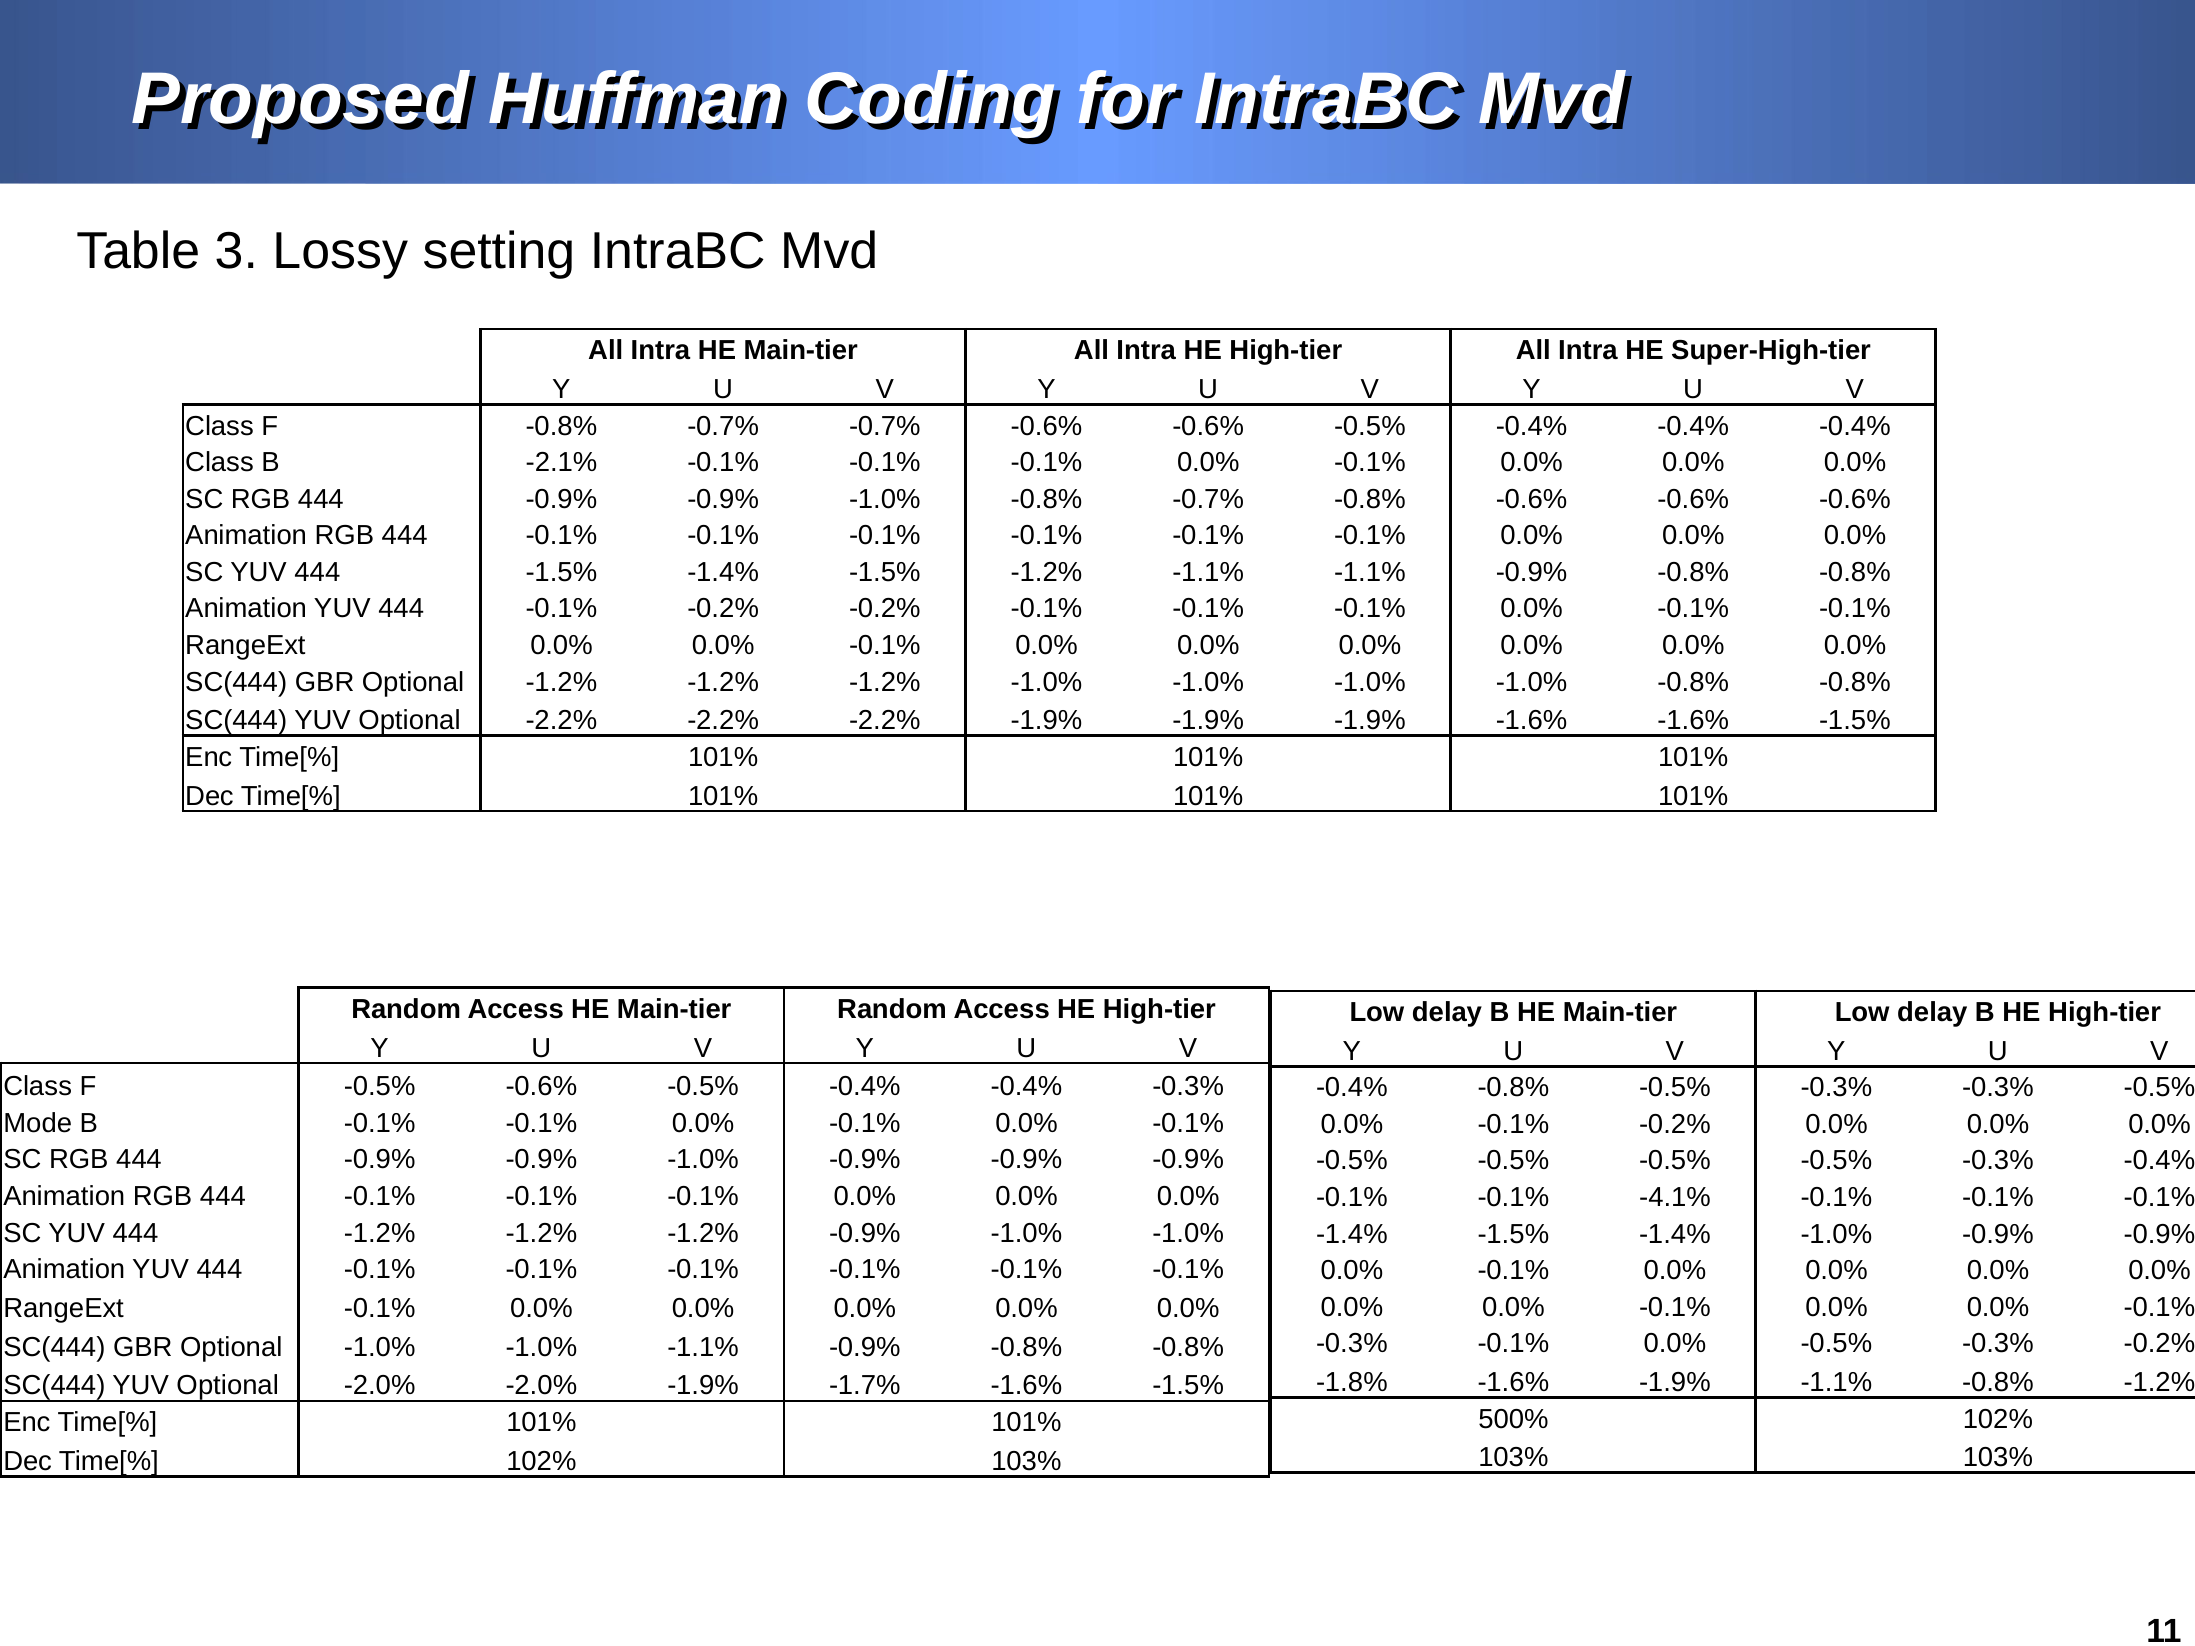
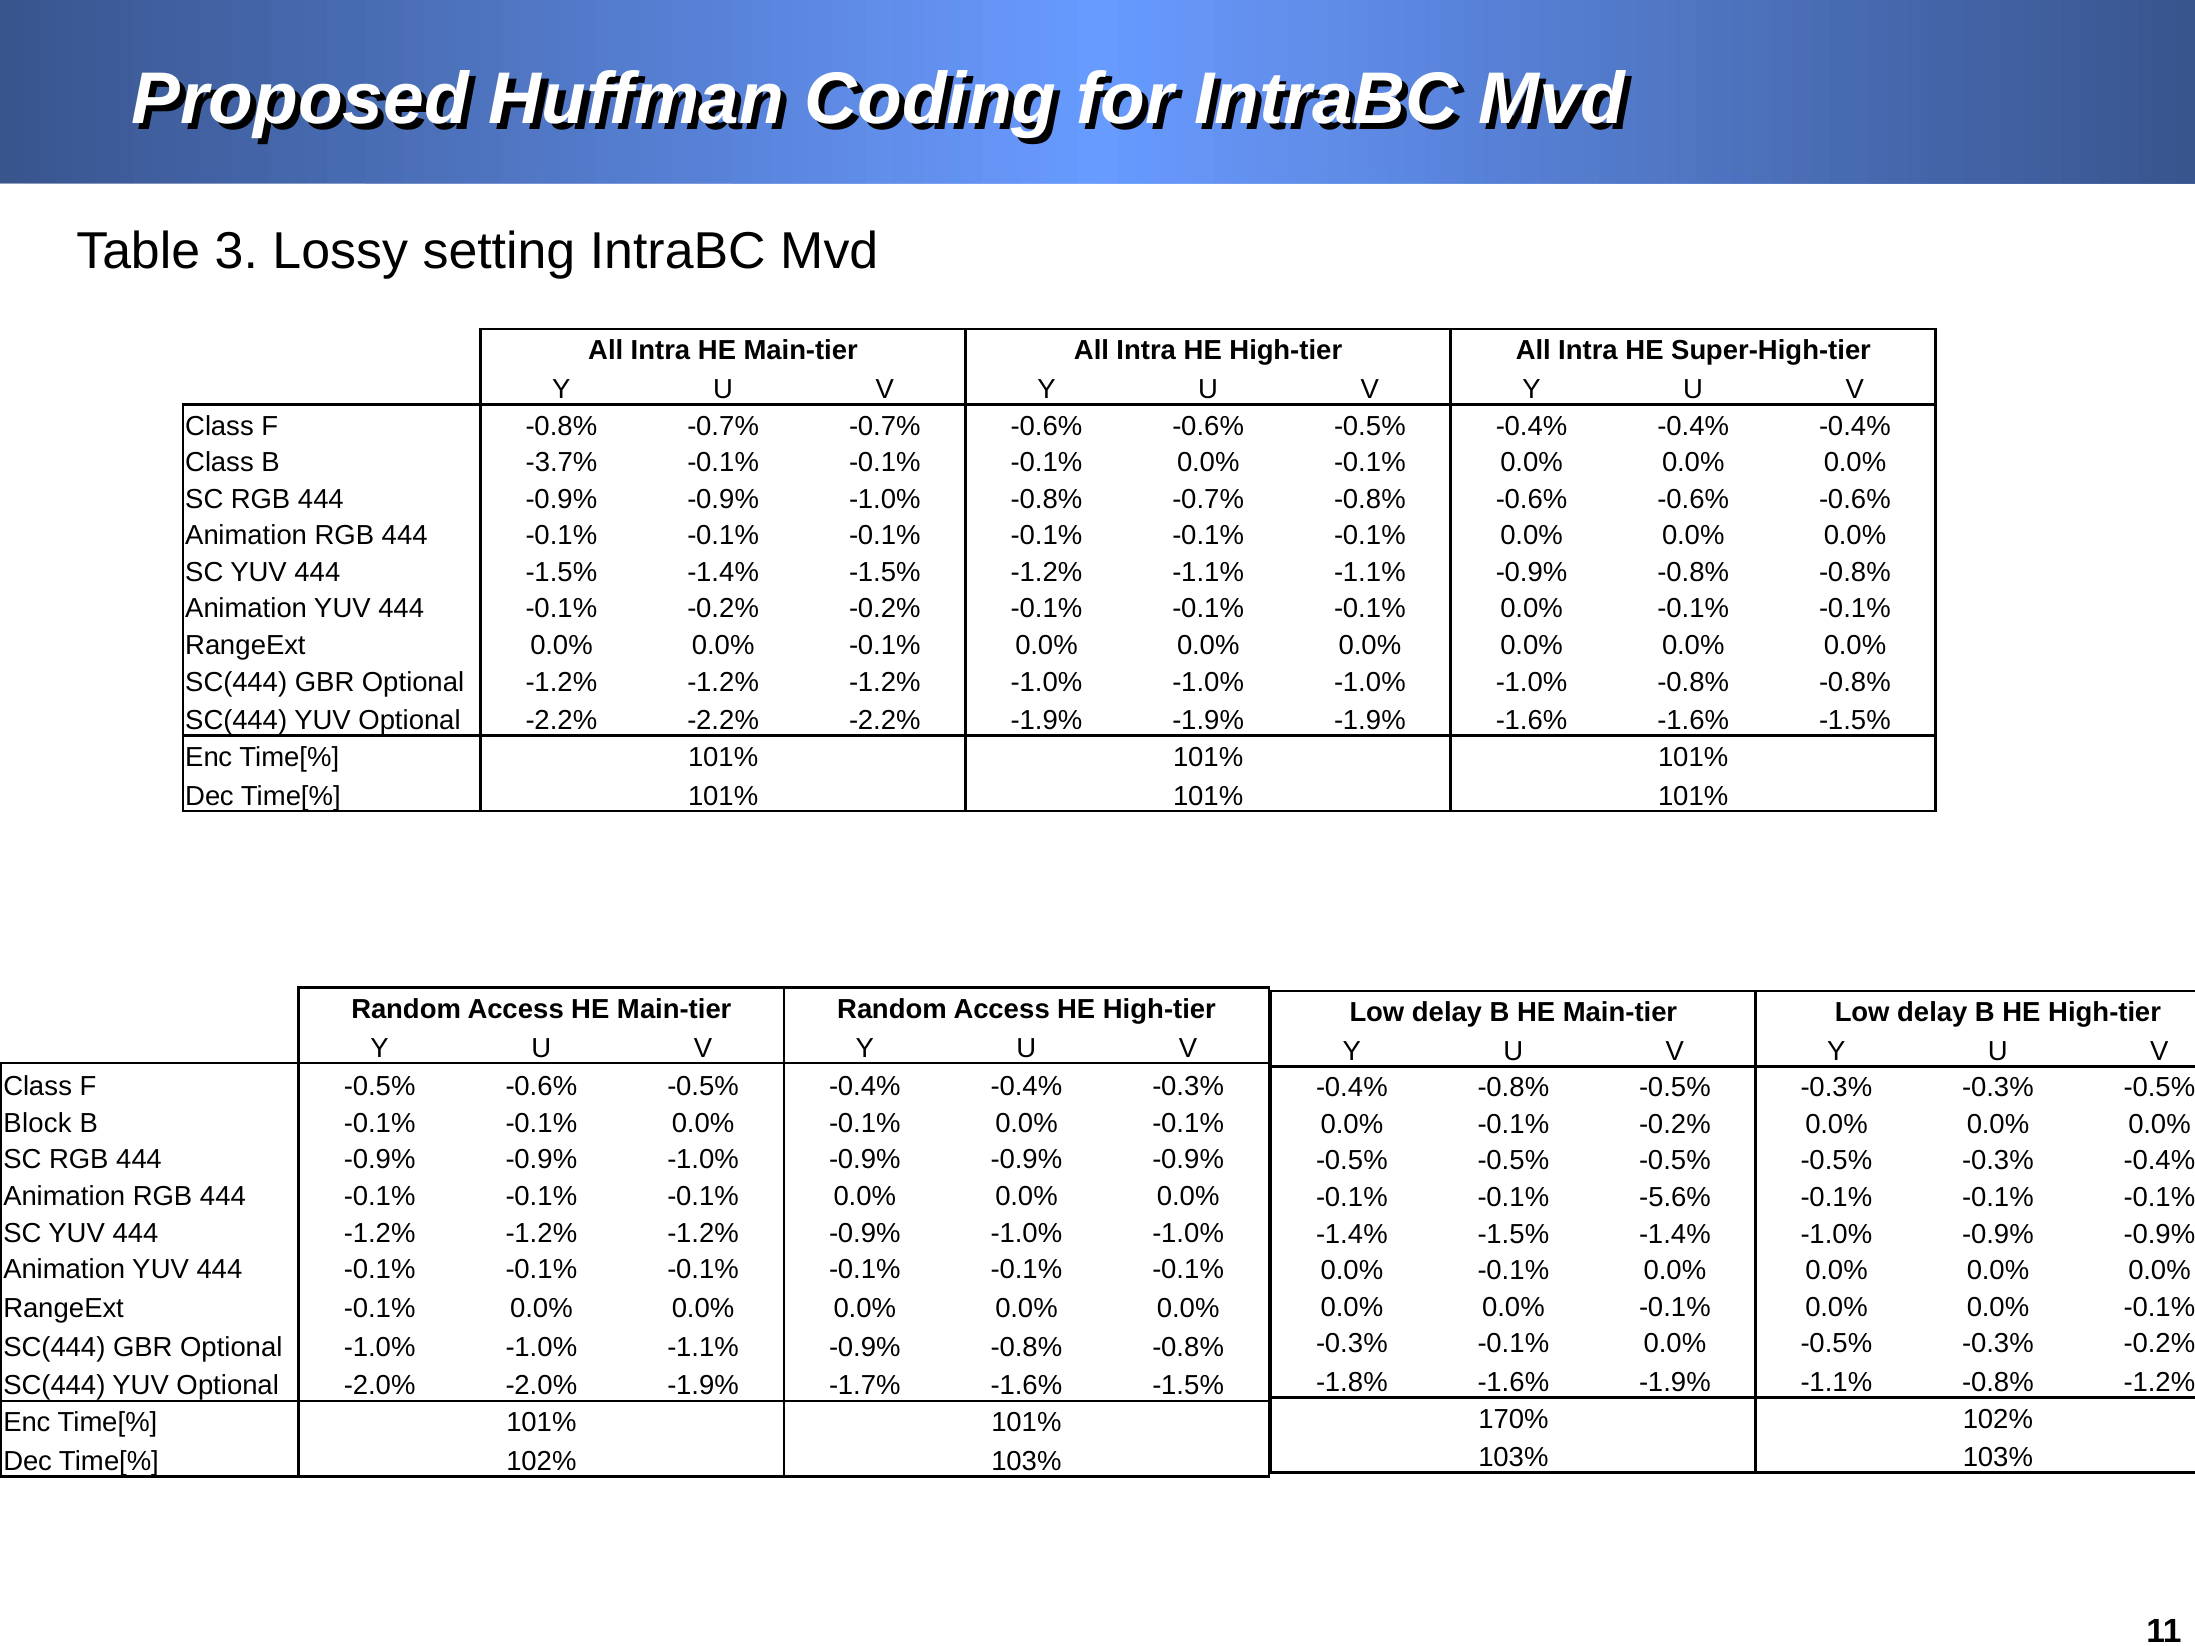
-2.1%: -2.1% -> -3.7%
Mode: Mode -> Block
-4.1%: -4.1% -> -5.6%
500%: 500% -> 170%
